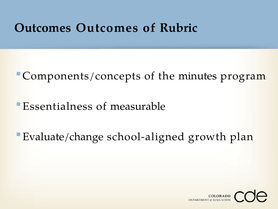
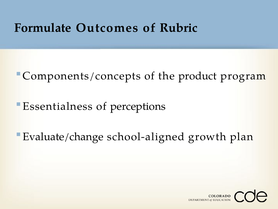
Outcomes at (43, 28): Outcomes -> Formulate
minutes: minutes -> product
measurable: measurable -> perceptions
